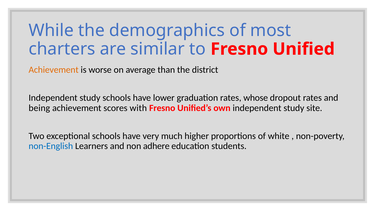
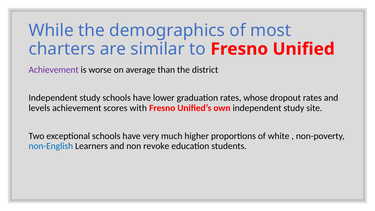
Achievement at (54, 70) colour: orange -> purple
being: being -> levels
adhere: adhere -> revoke
